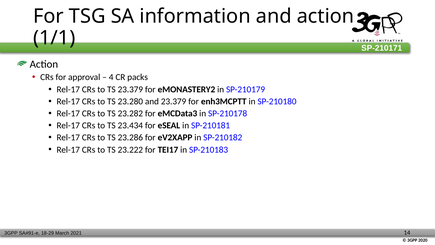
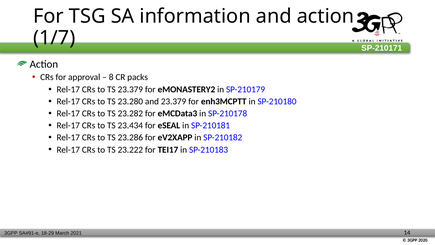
1/1: 1/1 -> 1/7
4: 4 -> 8
